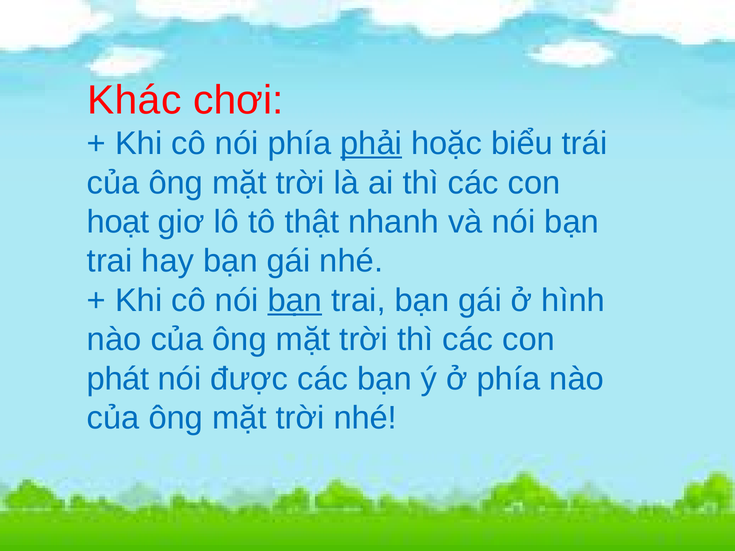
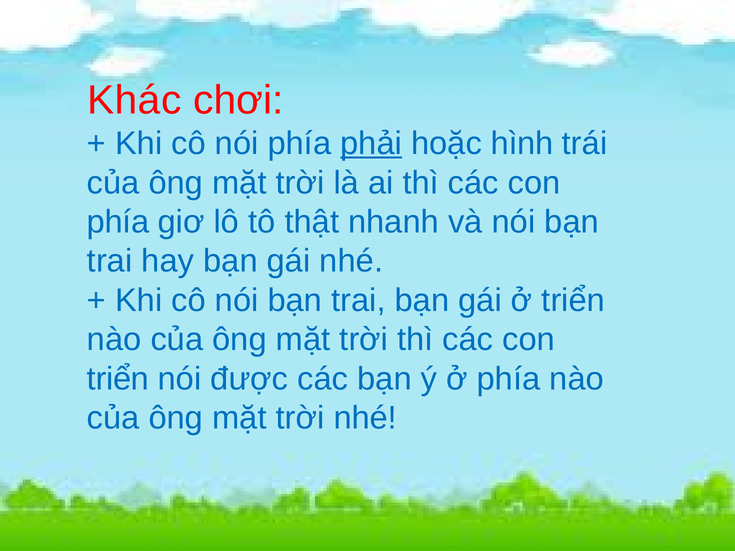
biểu: biểu -> hình
hoạt at (118, 222): hoạt -> phía
bạn at (295, 300) underline: present -> none
ở hình: hình -> triển
phát at (118, 379): phát -> triển
